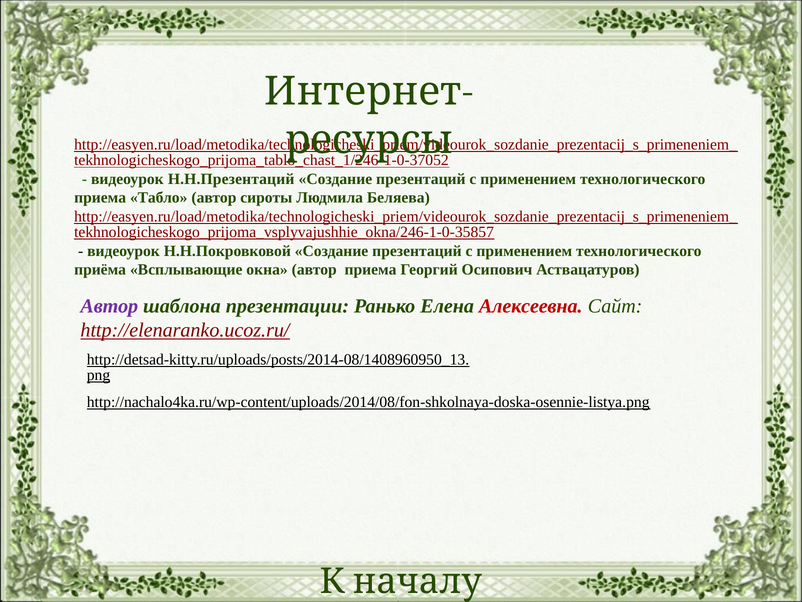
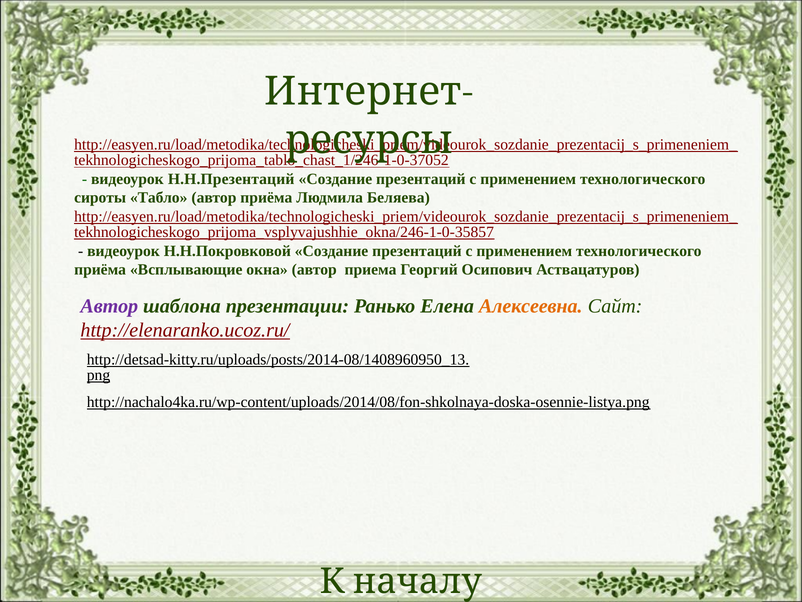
приема at (100, 198): приема -> сироты
автор сироты: сироты -> приёма
Алексеевна colour: red -> orange
